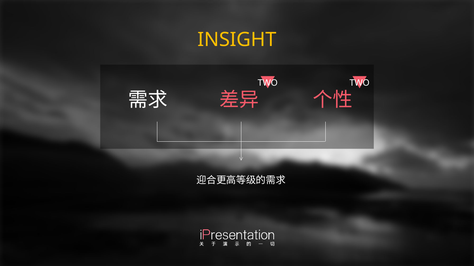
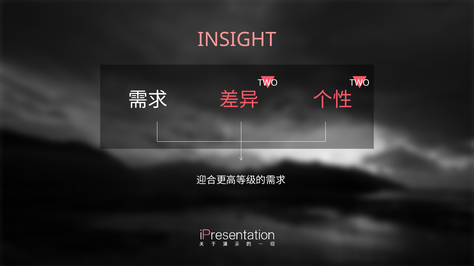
INSIGHT colour: yellow -> pink
